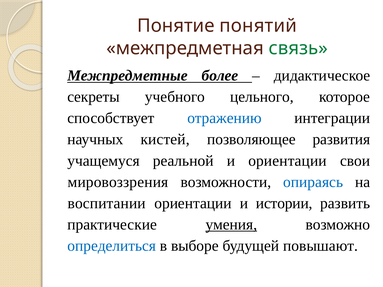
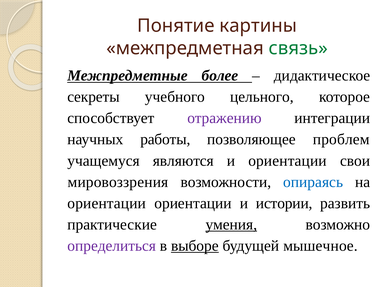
понятий: понятий -> картины
отражению colour: blue -> purple
кистей: кистей -> работы
развития: развития -> проблем
реальной: реальной -> являются
воспитании at (107, 203): воспитании -> ориентации
определиться colour: blue -> purple
выборе underline: none -> present
повышают: повышают -> мышечное
